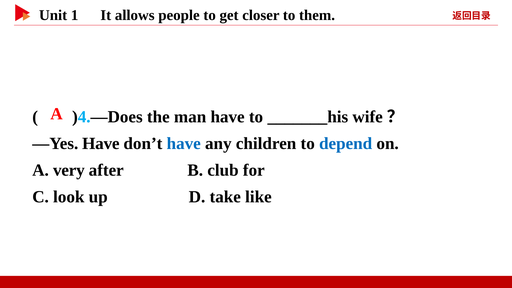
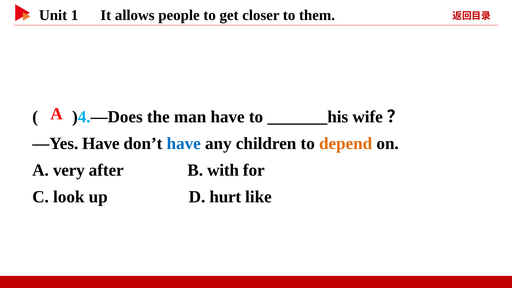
depend colour: blue -> orange
club: club -> with
take: take -> hurt
